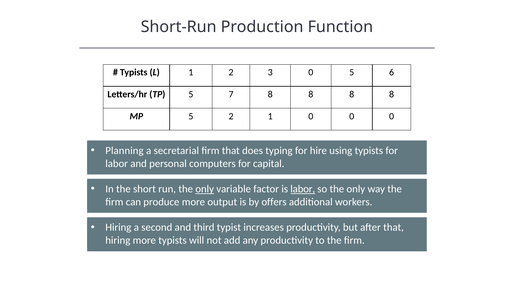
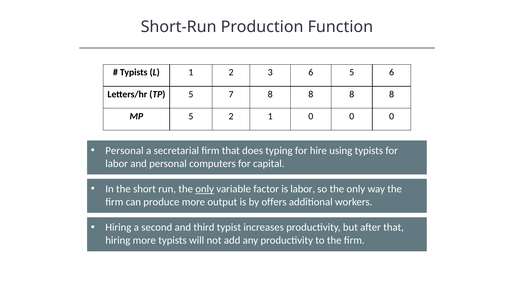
3 0: 0 -> 6
Planning at (124, 151): Planning -> Personal
labor at (303, 189) underline: present -> none
